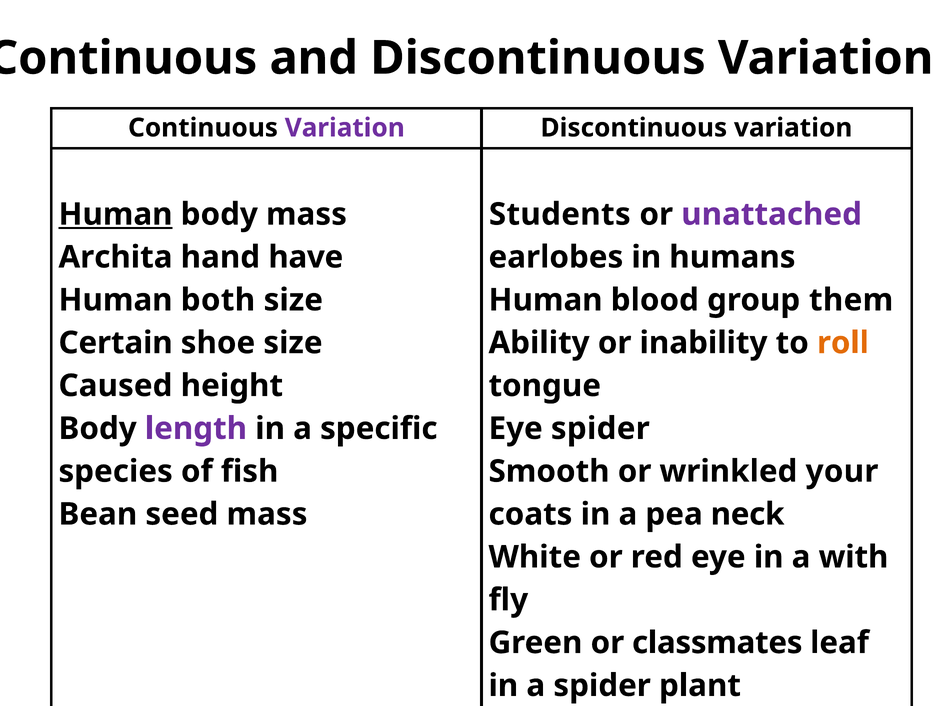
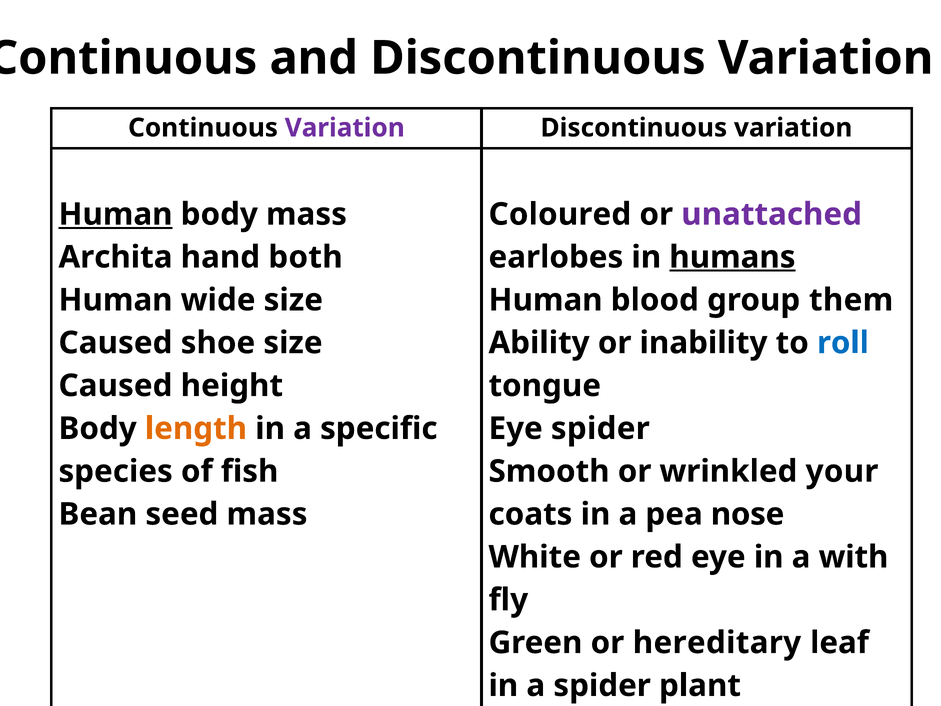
Students at (560, 214): Students -> Coloured
have: have -> both
humans underline: none -> present
both: both -> wide
Certain at (116, 343): Certain -> Caused
roll colour: orange -> blue
length colour: purple -> orange
neck: neck -> nose
classmates: classmates -> hereditary
